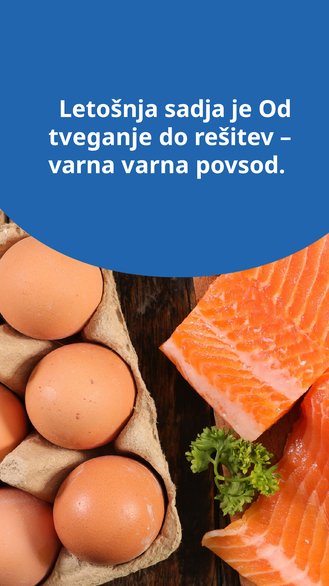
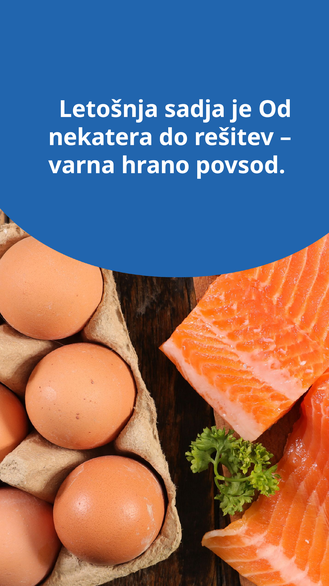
tveganje: tveganje -> nekatera
varna varna: varna -> hrano
